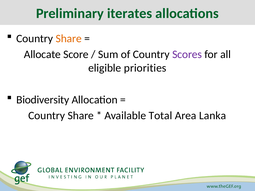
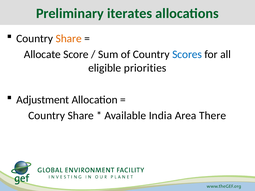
Scores colour: purple -> blue
Biodiversity: Biodiversity -> Adjustment
Total: Total -> India
Lanka: Lanka -> There
